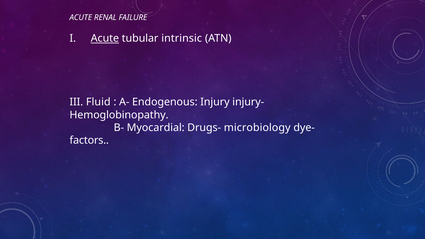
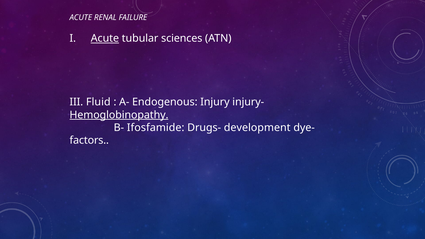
intrinsic: intrinsic -> sciences
Hemoglobinopathy underline: none -> present
Myocardial: Myocardial -> Ifosfamide
microbiology: microbiology -> development
